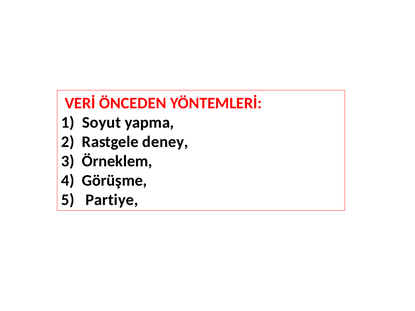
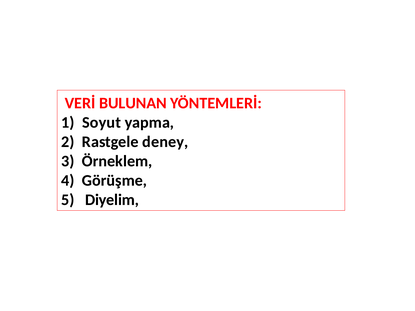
ÖNCEDEN: ÖNCEDEN -> BULUNAN
Partiye: Partiye -> Diyelim
